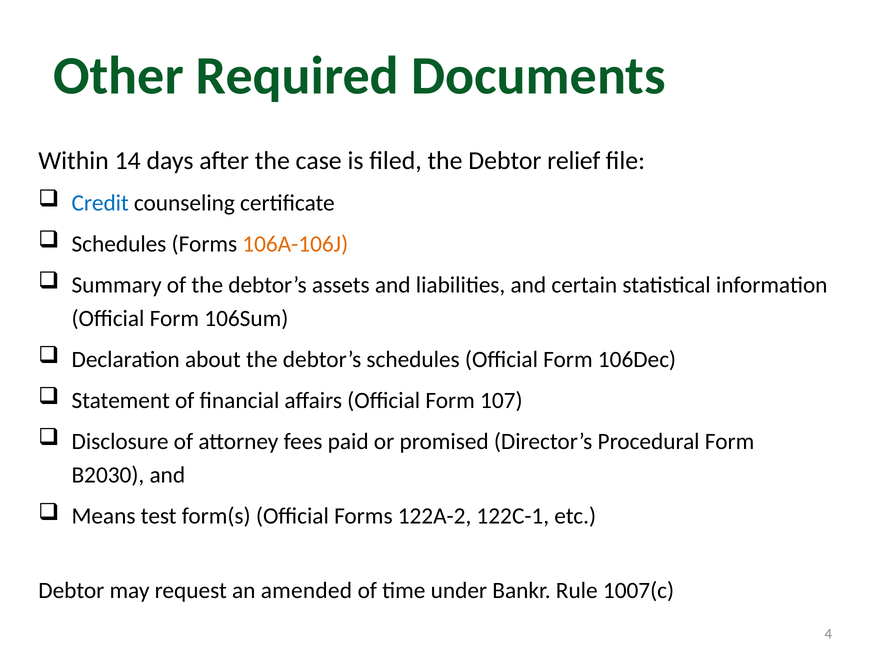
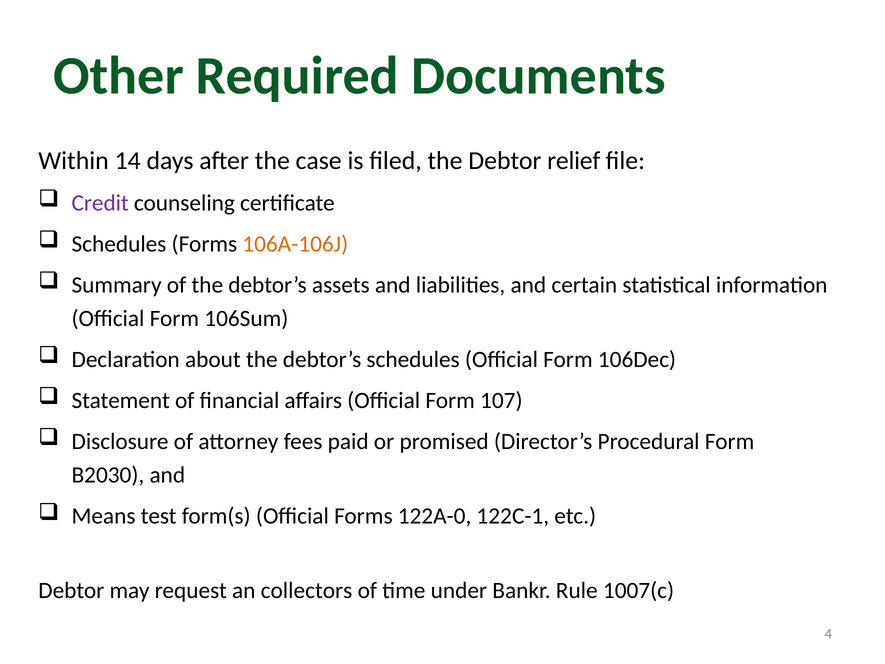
Credit colour: blue -> purple
122A-2: 122A-2 -> 122A-0
amended: amended -> collectors
